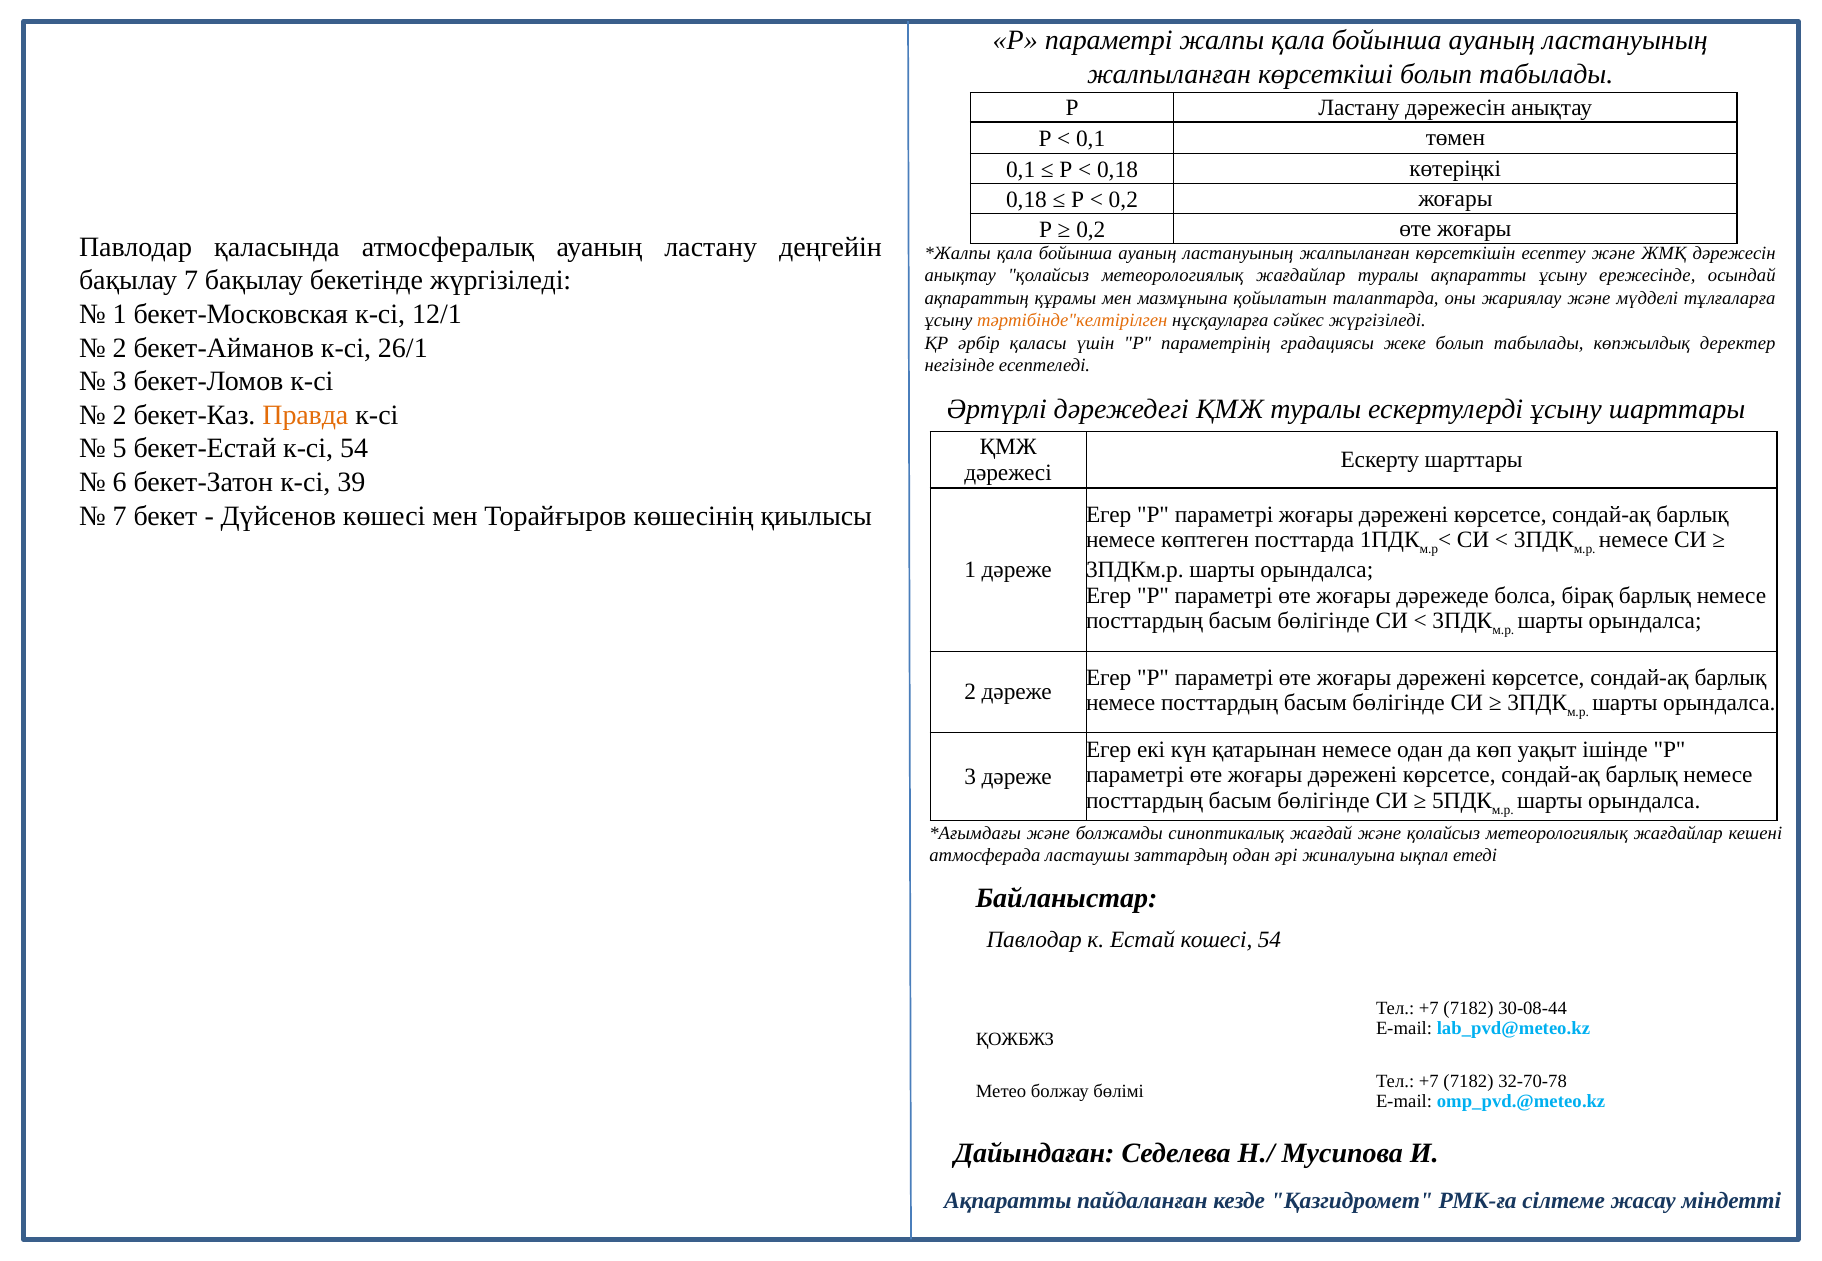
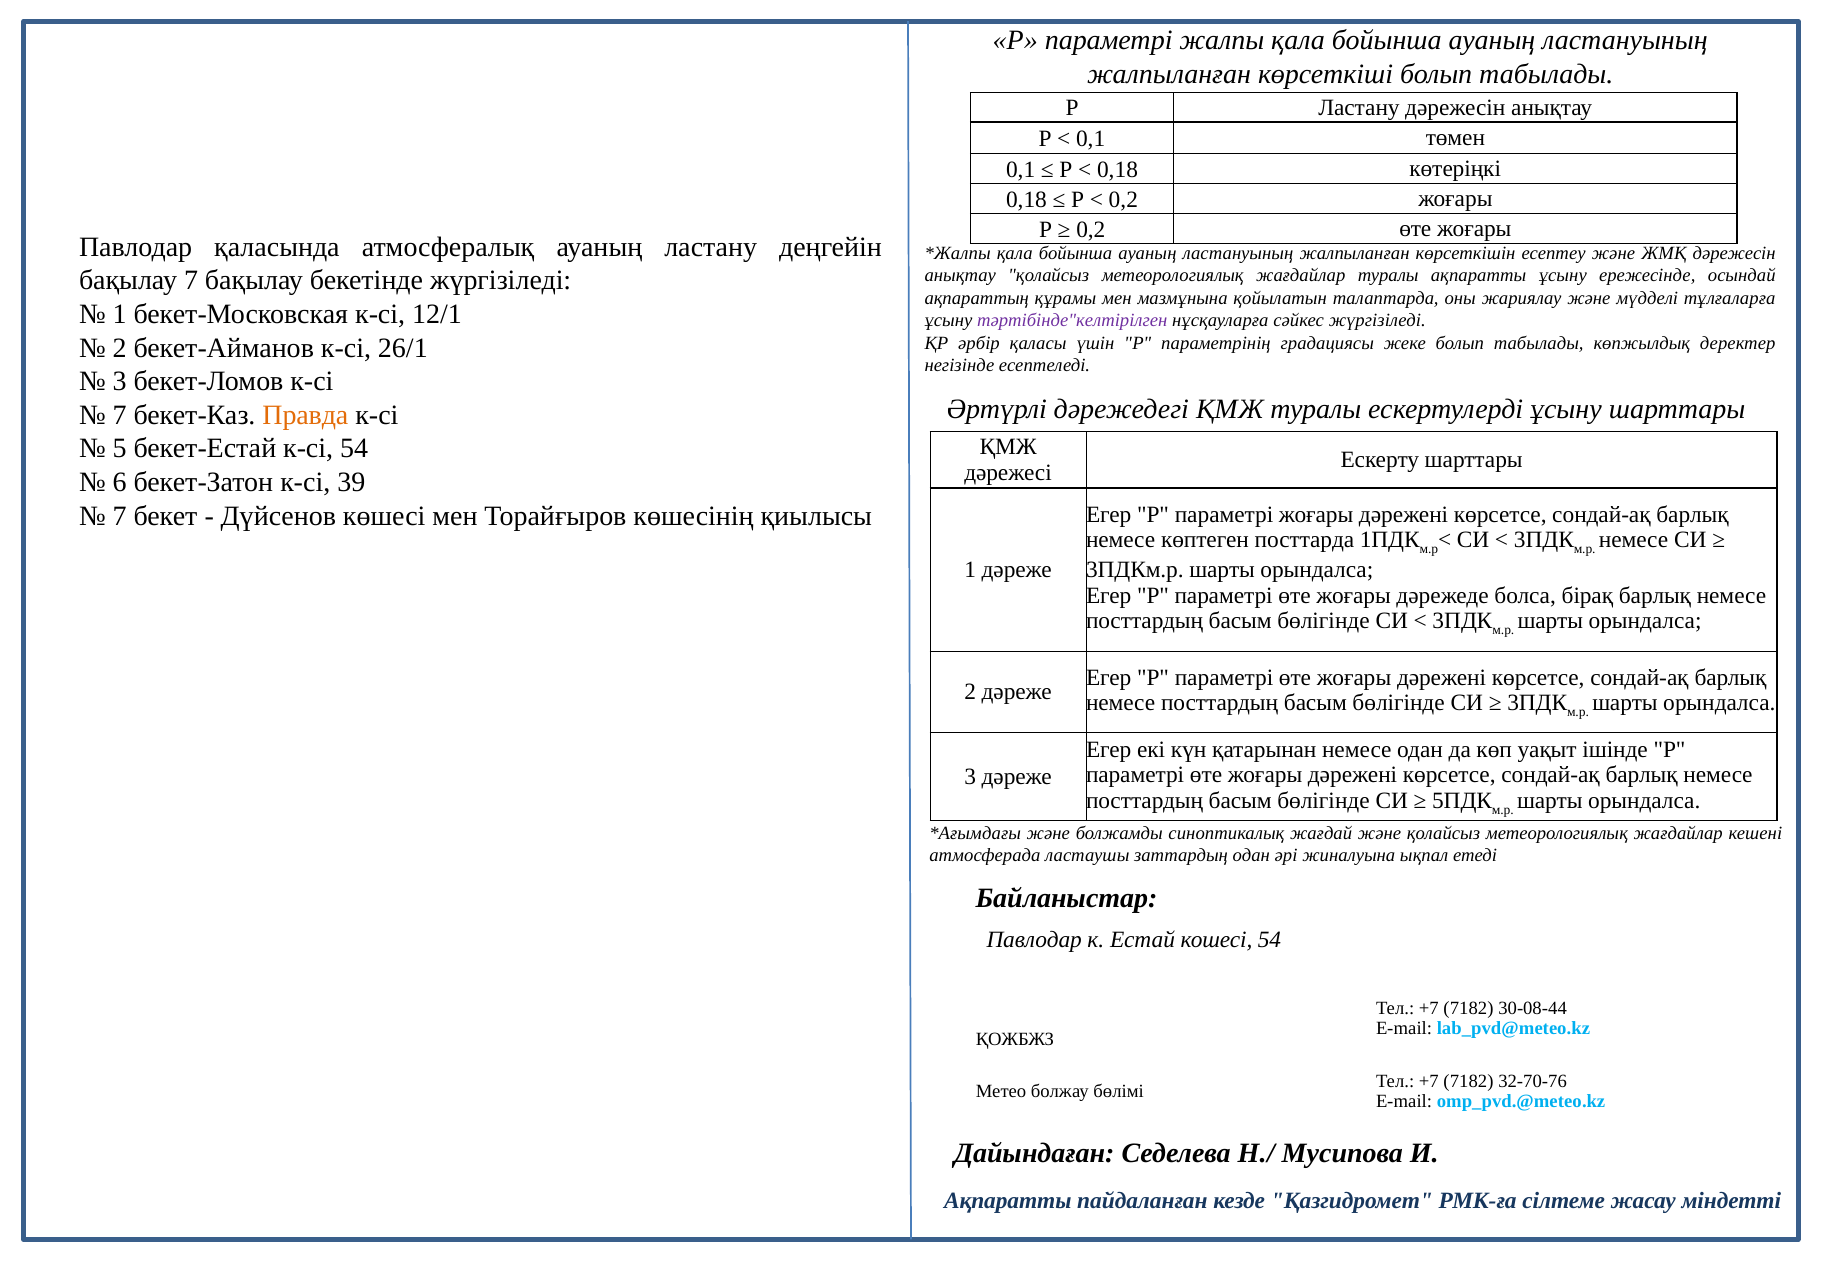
тәртібінде"келтірілген colour: orange -> purple
2 at (120, 415): 2 -> 7
32-70-78: 32-70-78 -> 32-70-76
